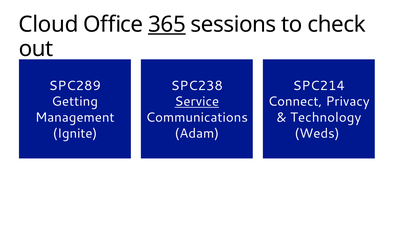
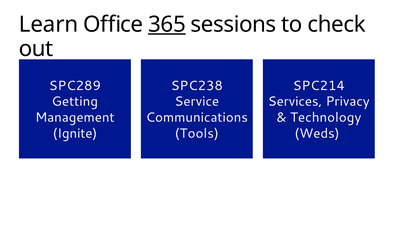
Cloud: Cloud -> Learn
Service underline: present -> none
Connect: Connect -> Services
Adam: Adam -> Tools
